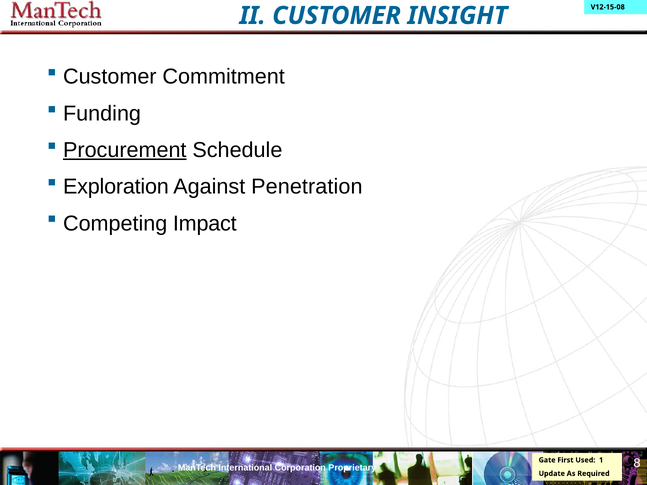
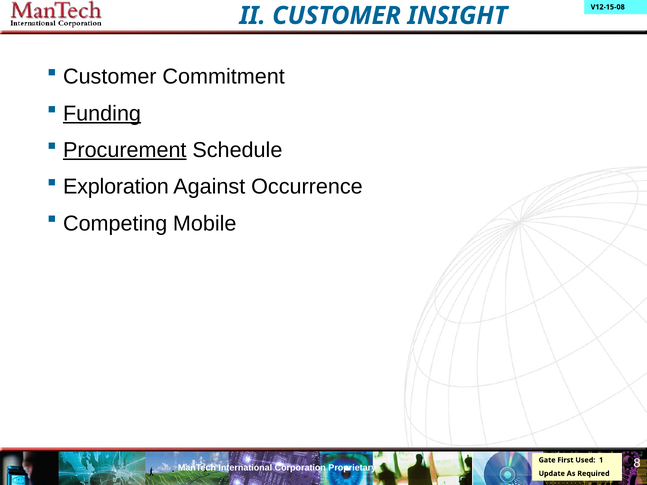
Funding underline: none -> present
Penetration: Penetration -> Occurrence
Impact: Impact -> Mobile
